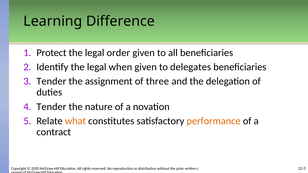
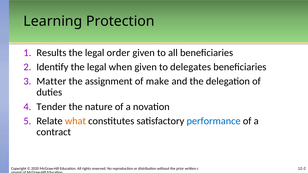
Difference: Difference -> Protection
Protect: Protect -> Results
Tender at (51, 81): Tender -> Matter
three: three -> make
performance colour: orange -> blue
